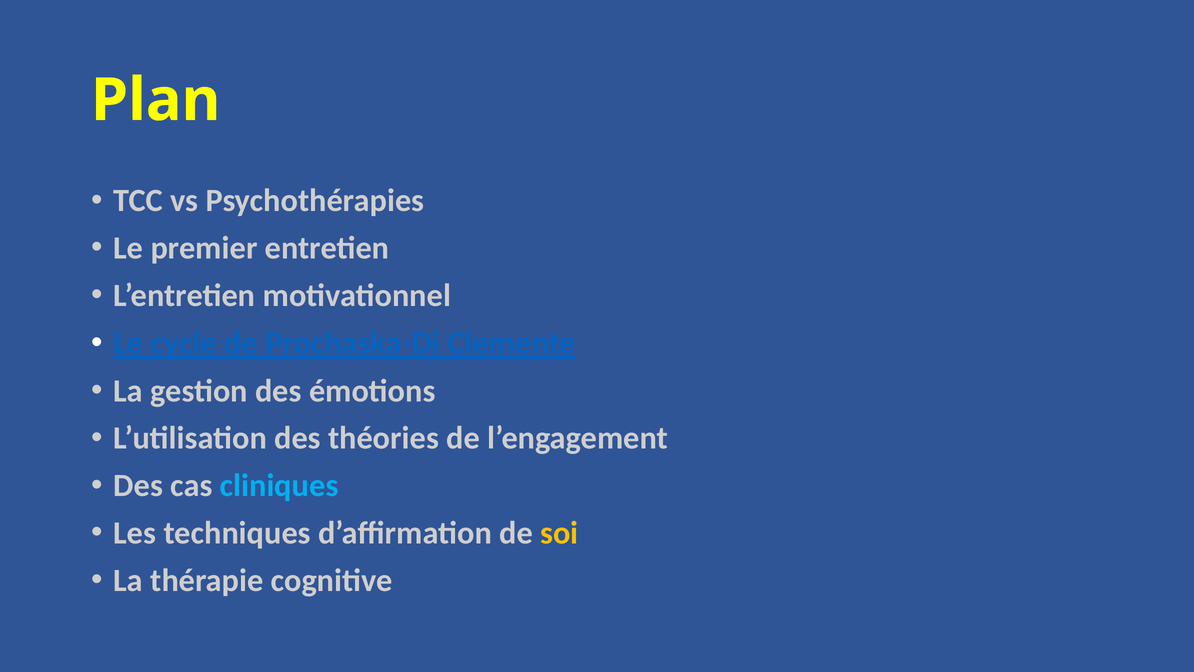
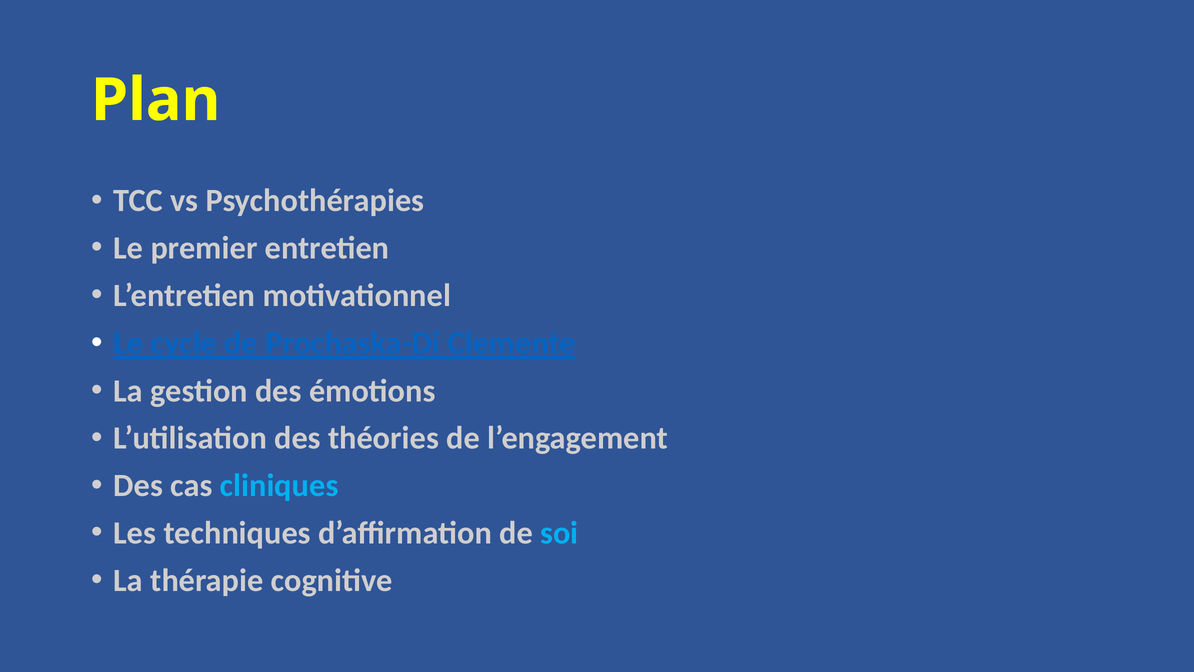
soi colour: yellow -> light blue
